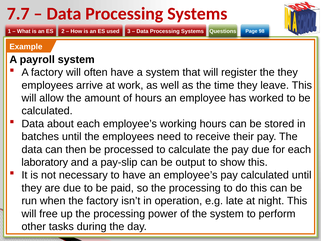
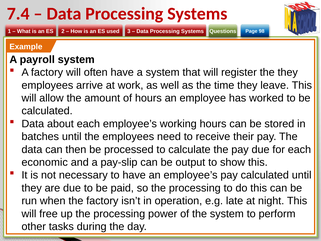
7.7: 7.7 -> 7.4
laboratory: laboratory -> economic
